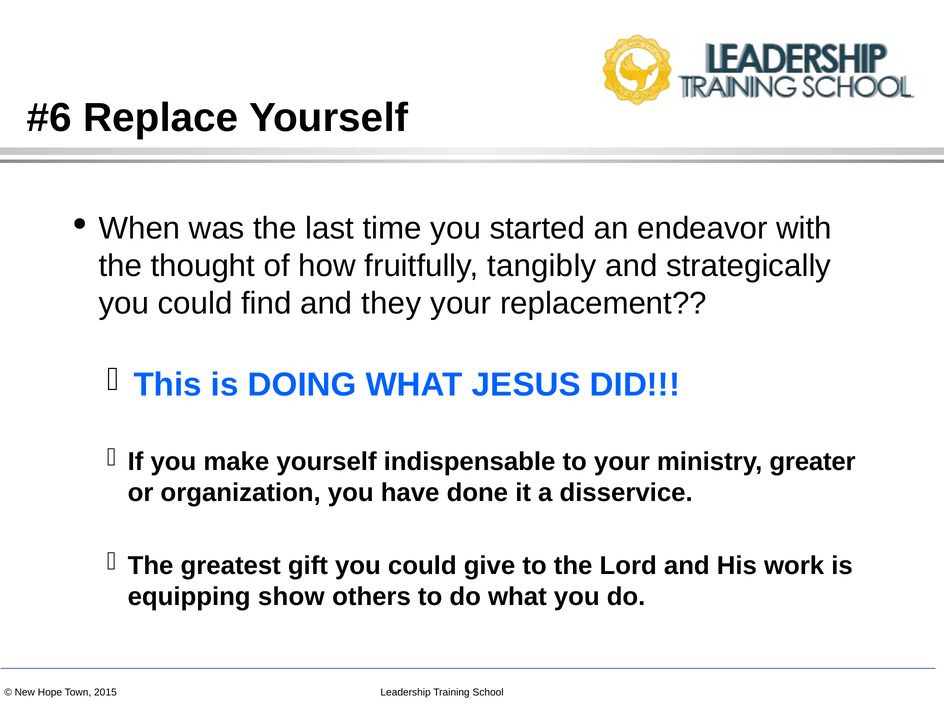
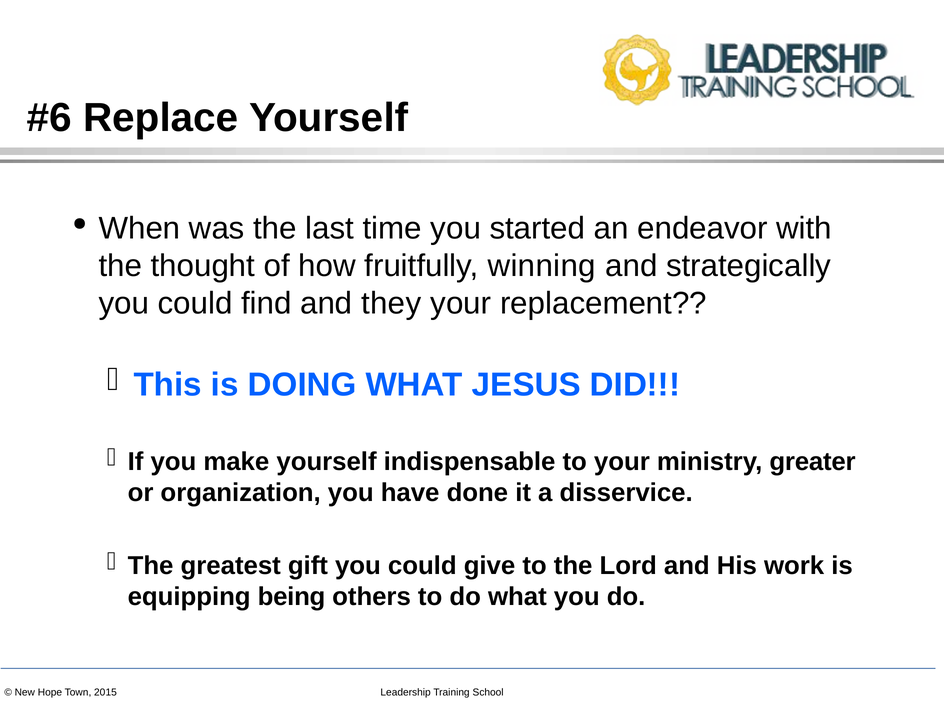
tangibly: tangibly -> winning
show: show -> being
